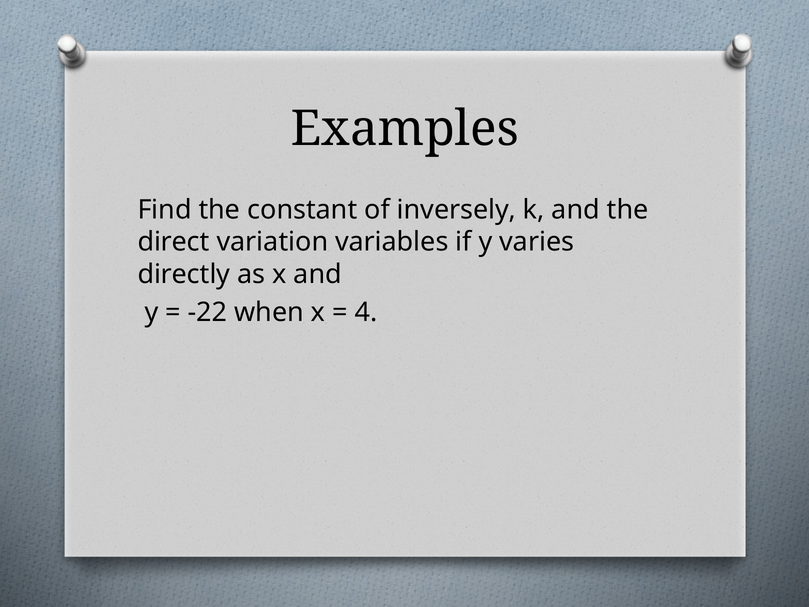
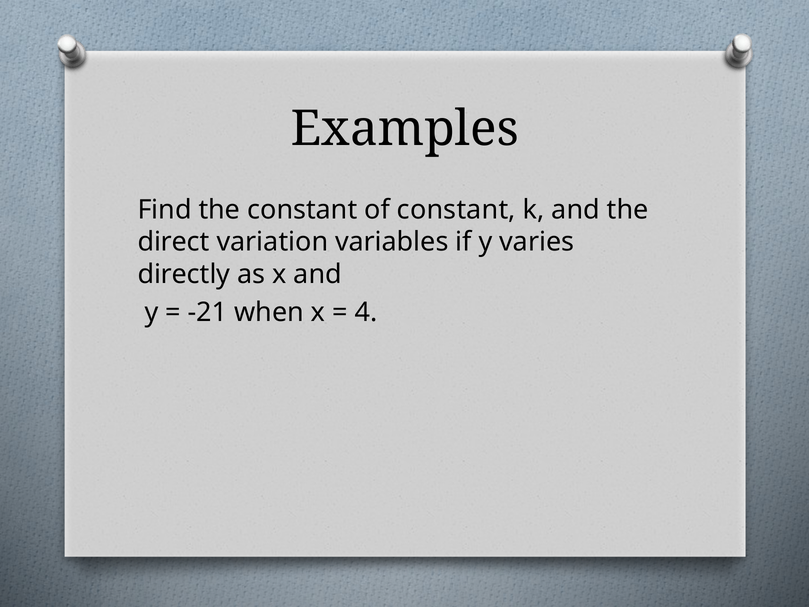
of inversely: inversely -> constant
-22: -22 -> -21
